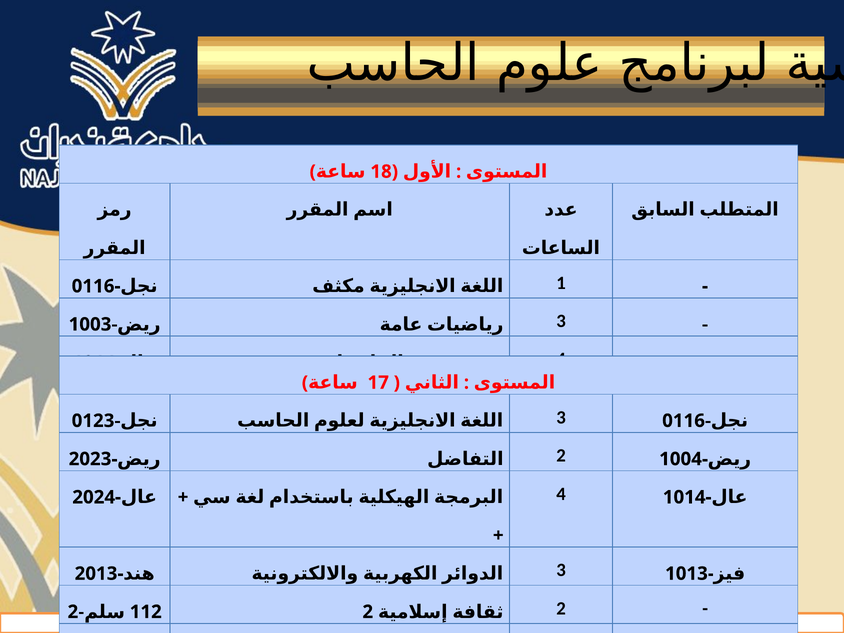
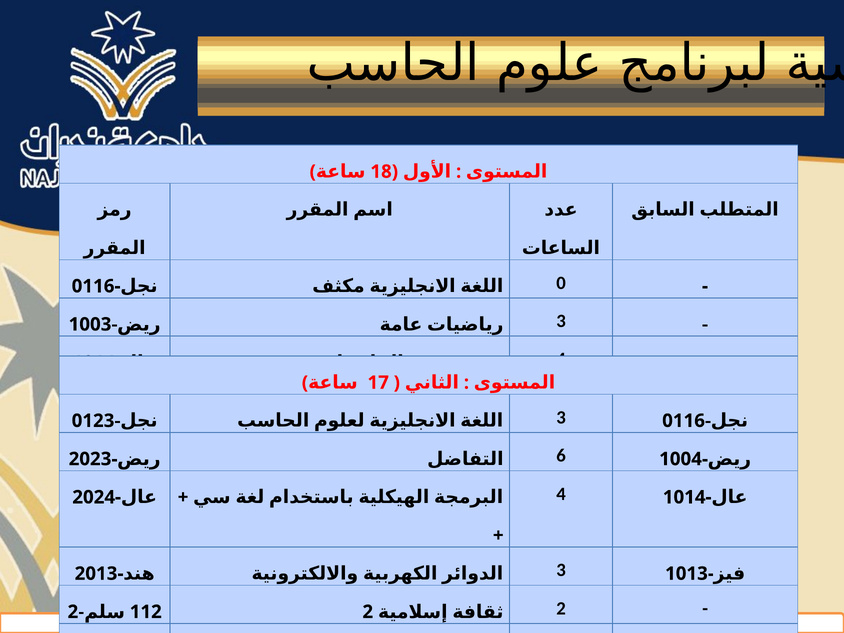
1: 1 -> 0
2 at (561, 456): 2 -> 6
